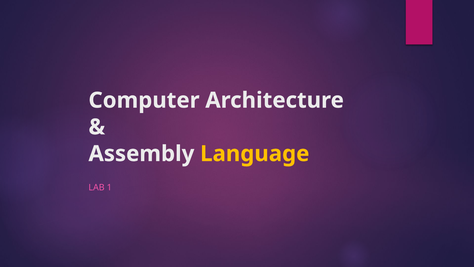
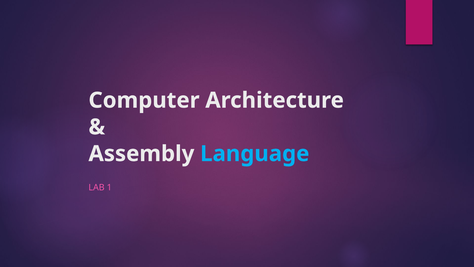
Language colour: yellow -> light blue
